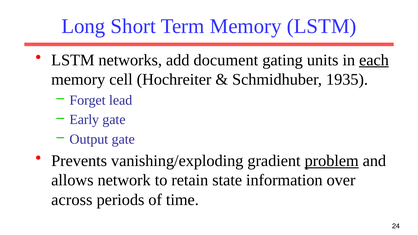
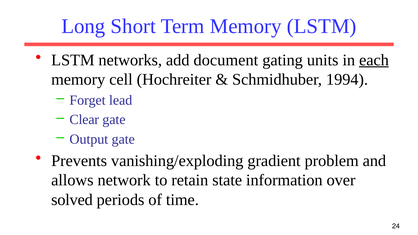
1935: 1935 -> 1994
Early: Early -> Clear
problem underline: present -> none
across: across -> solved
